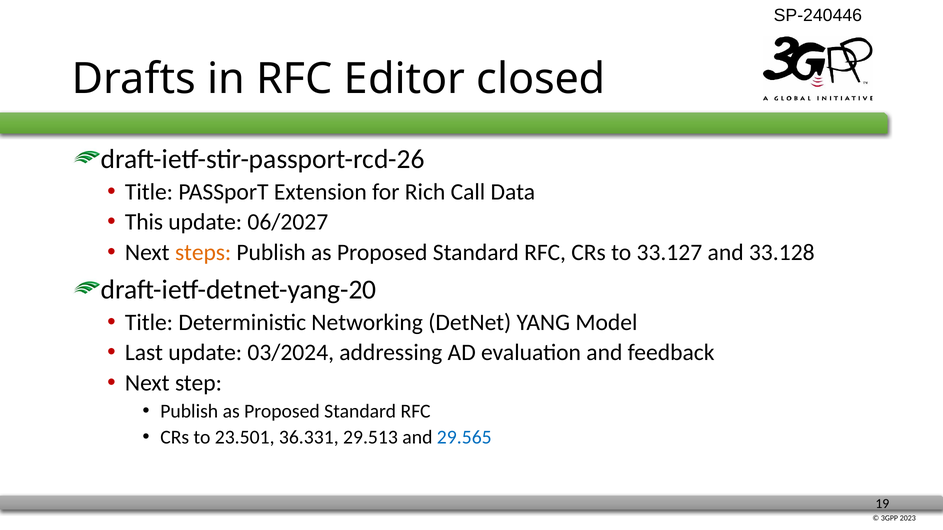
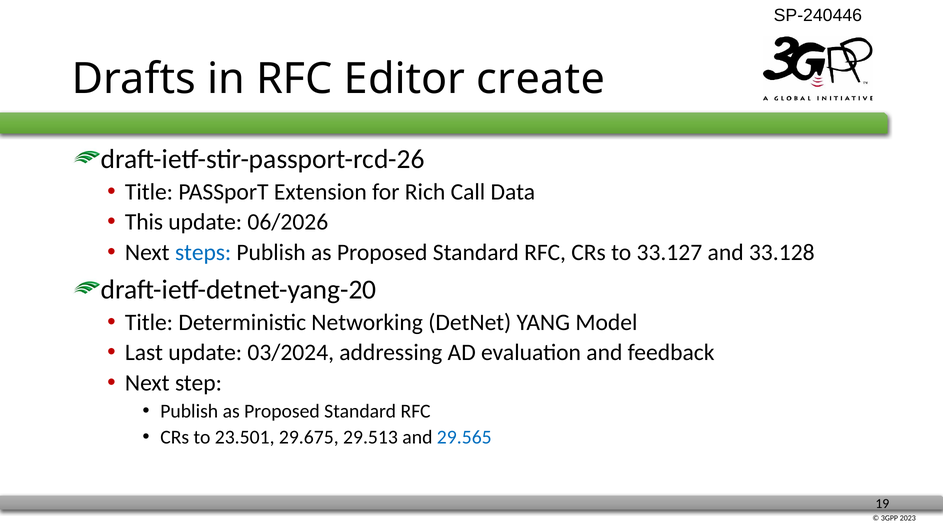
closed: closed -> create
06/2027: 06/2027 -> 06/2026
steps colour: orange -> blue
36.331: 36.331 -> 29.675
